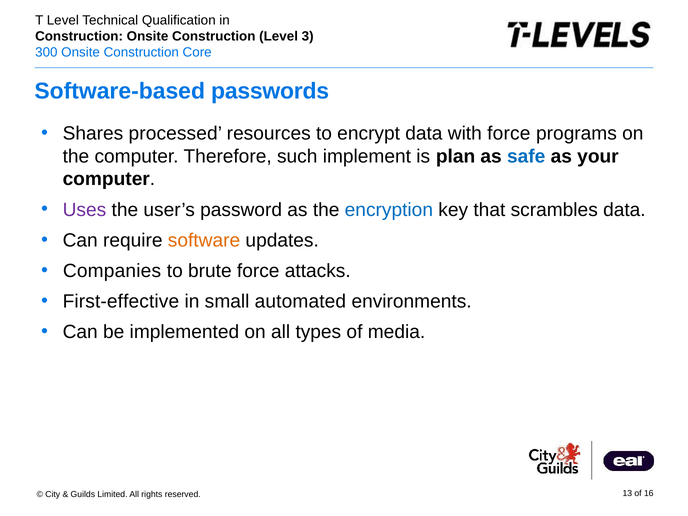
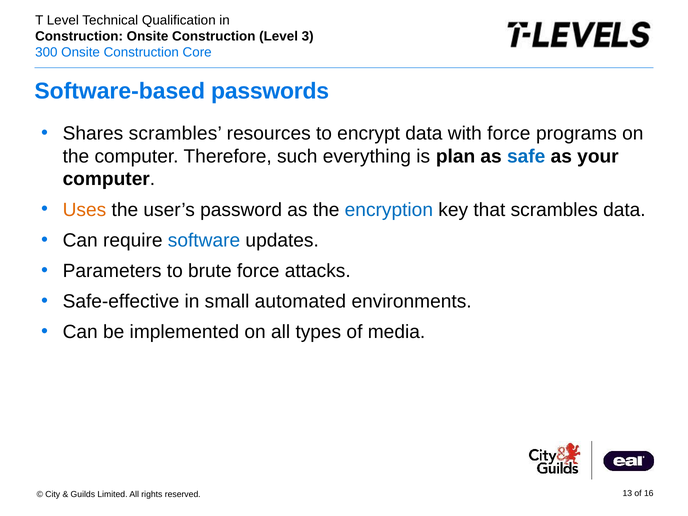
Shares processed: processed -> scrambles
implement: implement -> everything
Uses colour: purple -> orange
software colour: orange -> blue
Companies: Companies -> Parameters
First-effective: First-effective -> Safe-effective
